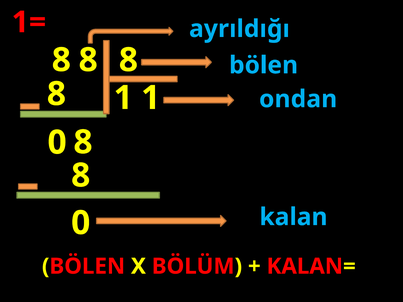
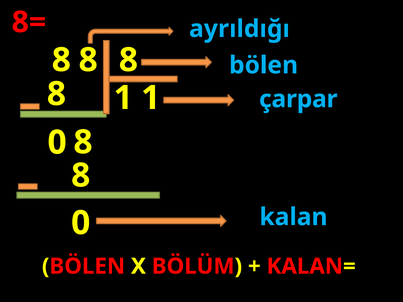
1=: 1= -> 8=
ondan: ondan -> çarpar
